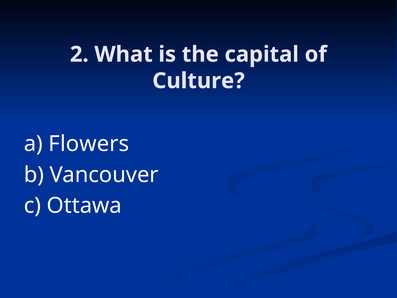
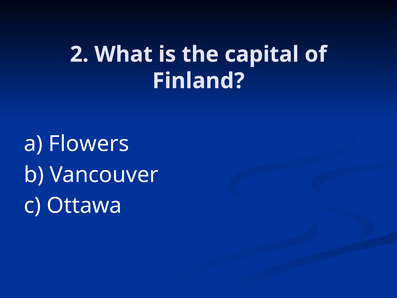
Culture: Culture -> Finland
